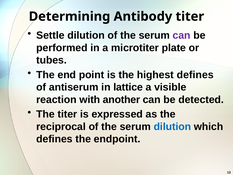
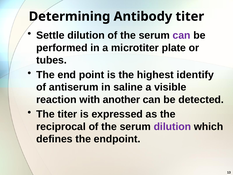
highest defines: defines -> identify
lattice: lattice -> saline
dilution at (172, 126) colour: blue -> purple
